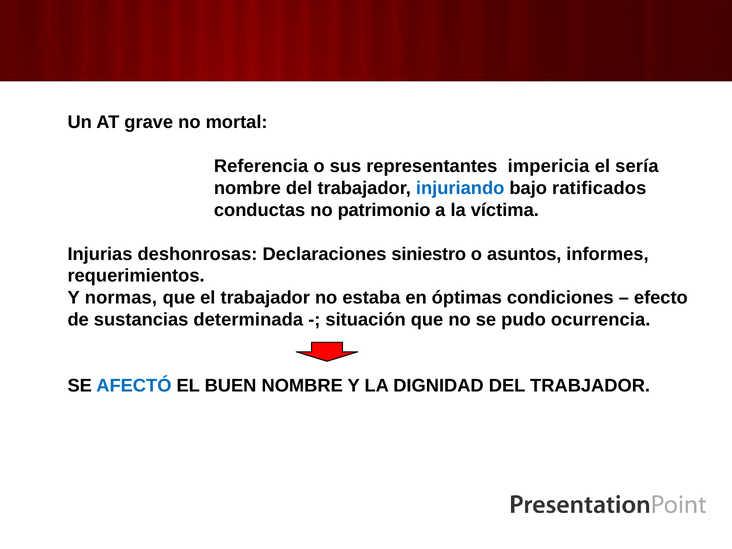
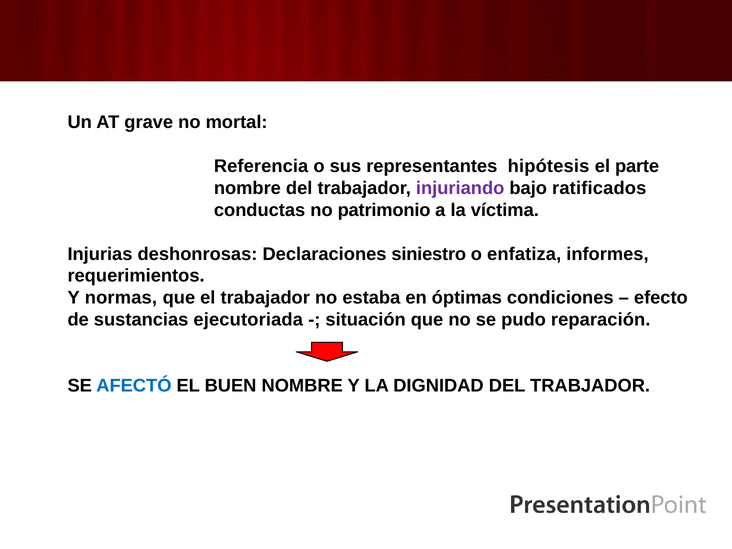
impericia: impericia -> hipótesis
sería: sería -> parte
injuriando colour: blue -> purple
asuntos: asuntos -> enfatiza
determinada: determinada -> ejecutoriada
ocurrencia: ocurrencia -> reparación
